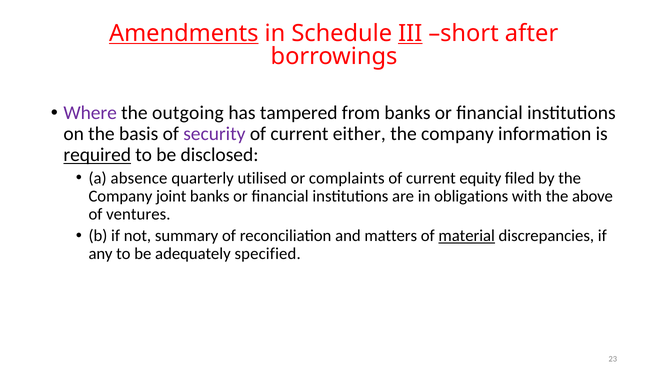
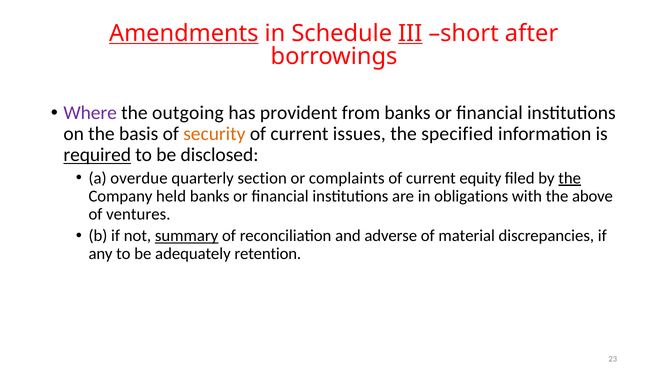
tampered: tampered -> provident
security colour: purple -> orange
either: either -> issues
company at (457, 134): company -> specified
absence: absence -> overdue
utilised: utilised -> section
the at (570, 178) underline: none -> present
joint: joint -> held
summary underline: none -> present
matters: matters -> adverse
material underline: present -> none
specified: specified -> retention
